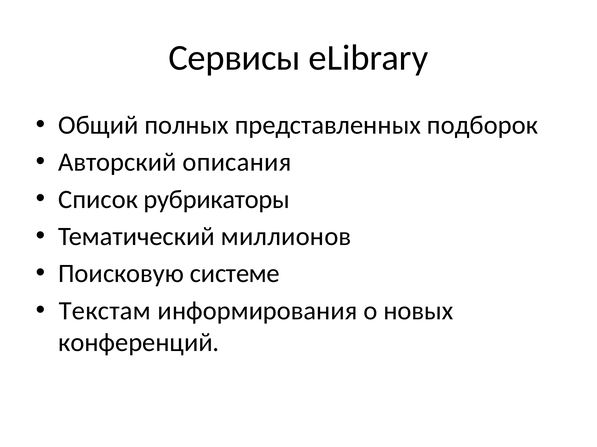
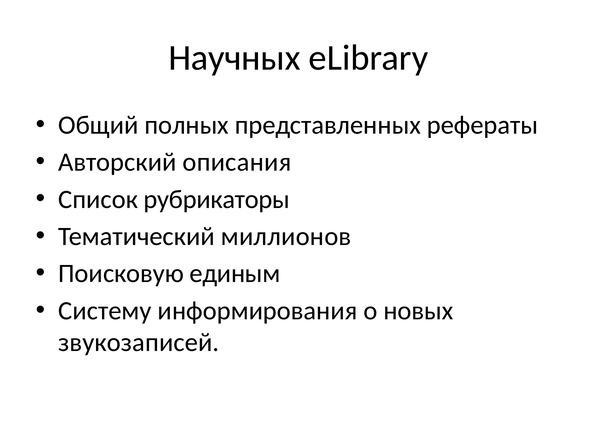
Сервисы: Сервисы -> Научных
подборок: подборок -> рефераты
системе: системе -> единым
Текстам: Текстам -> Систему
конференций: конференций -> звукозаписей
